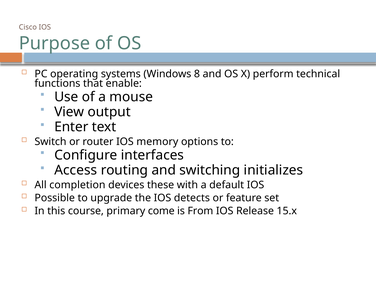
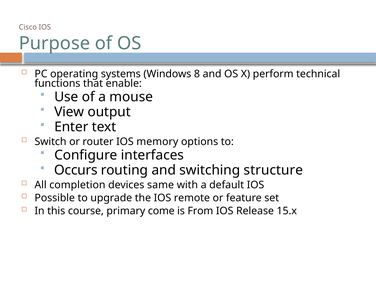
Access: Access -> Occurs
initializes: initializes -> structure
these: these -> same
detects: detects -> remote
